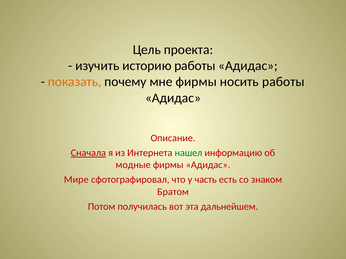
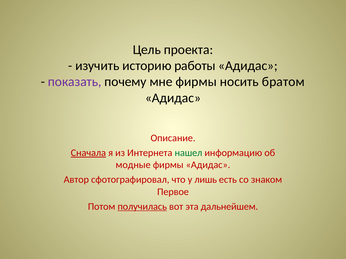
показать colour: orange -> purple
носить работы: работы -> братом
Мире: Мире -> Автор
часть: часть -> лишь
Братом: Братом -> Первое
получилась underline: none -> present
